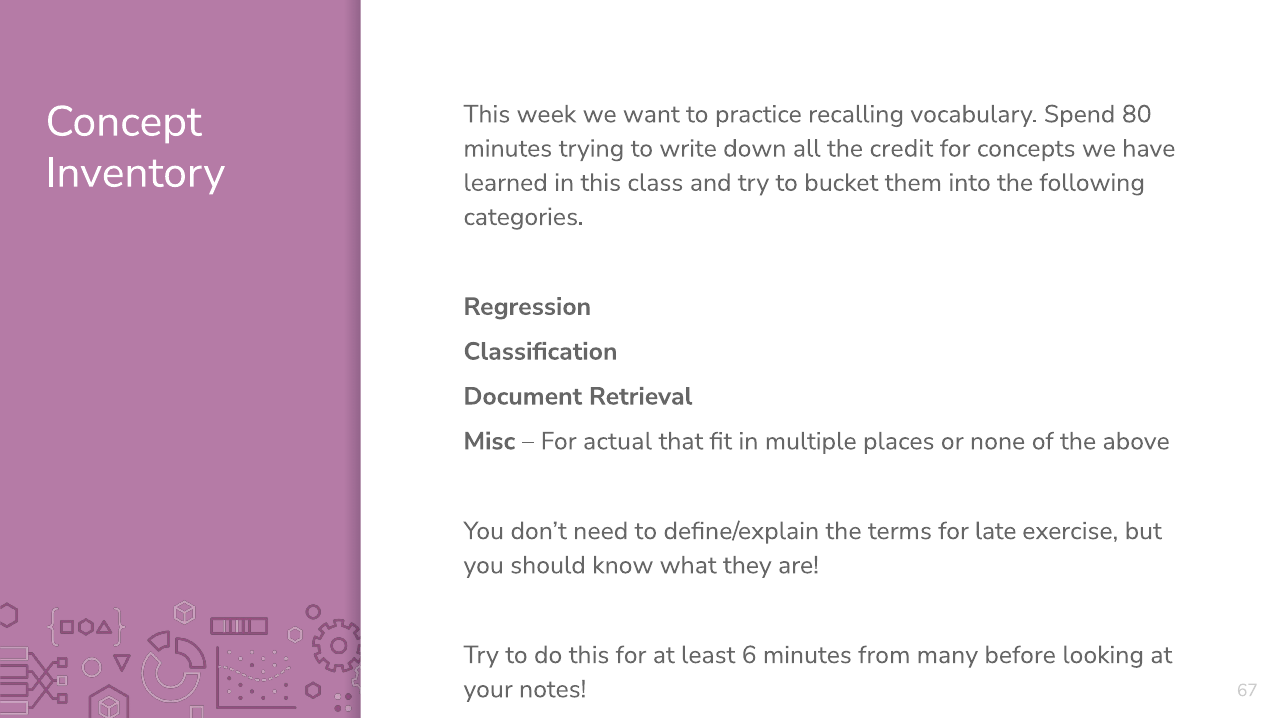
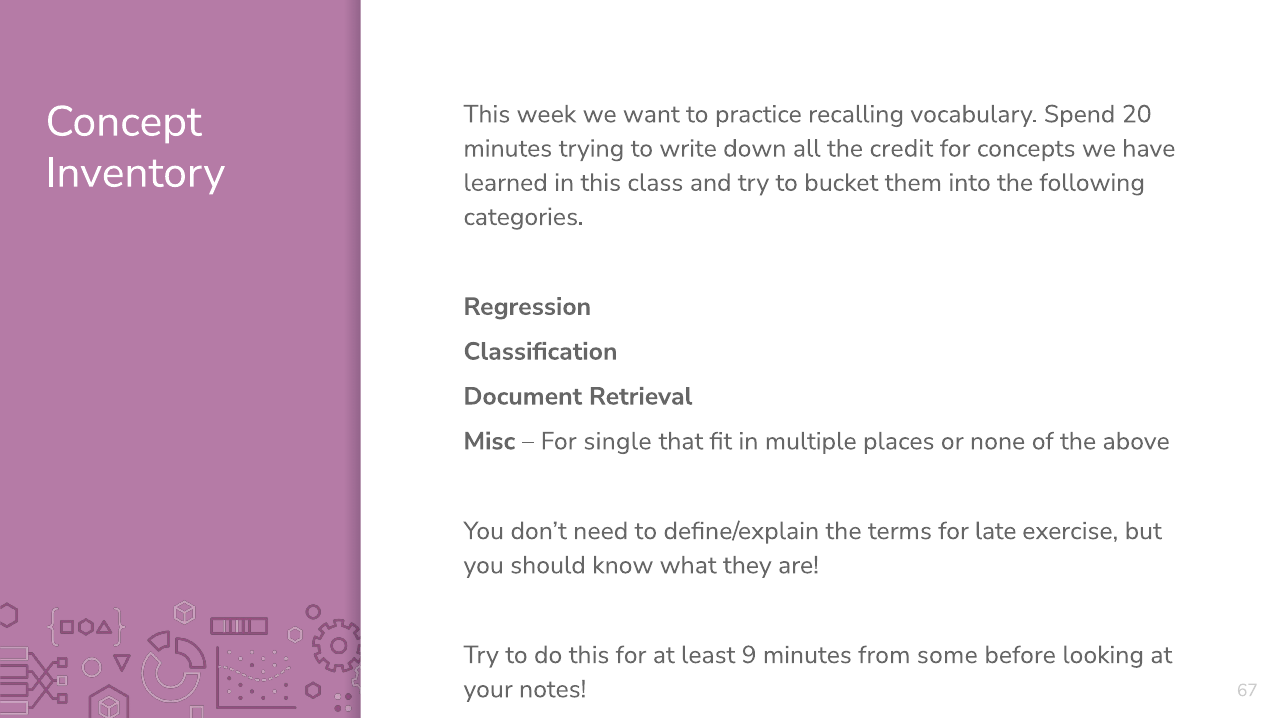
80: 80 -> 20
actual: actual -> single
6: 6 -> 9
many: many -> some
